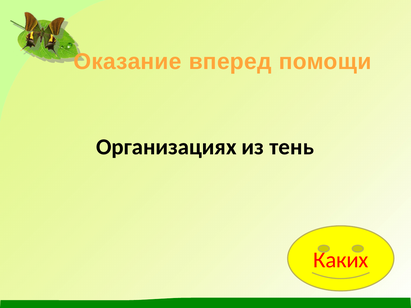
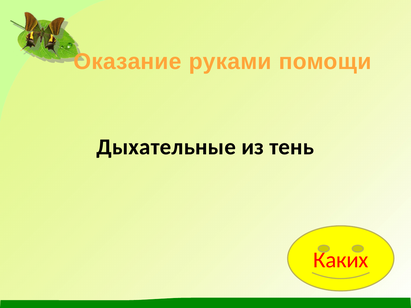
вперед: вперед -> руками
Организациях: Организациях -> Дыхательные
